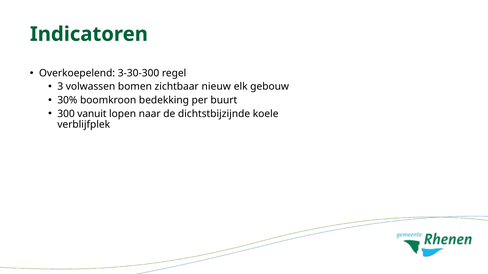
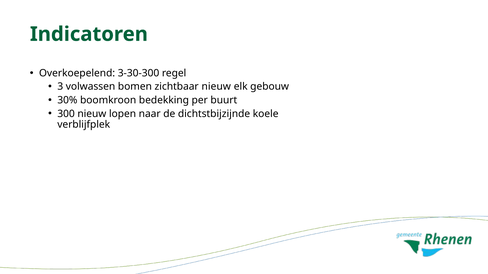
300 vanuit: vanuit -> nieuw
